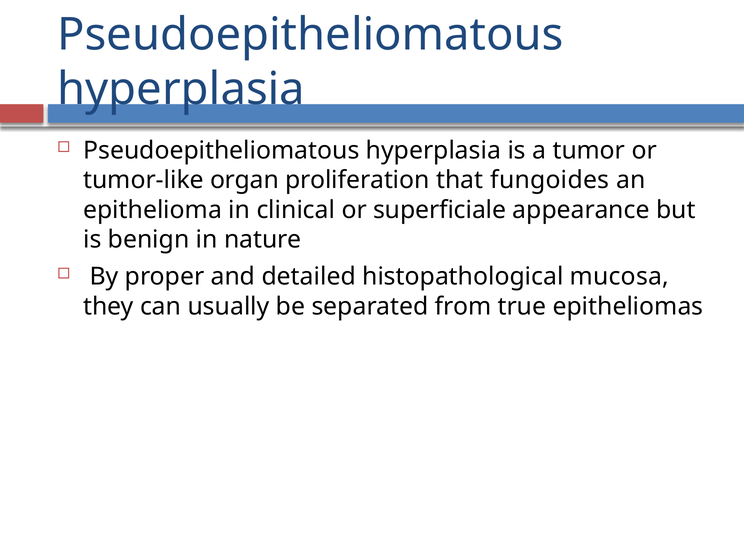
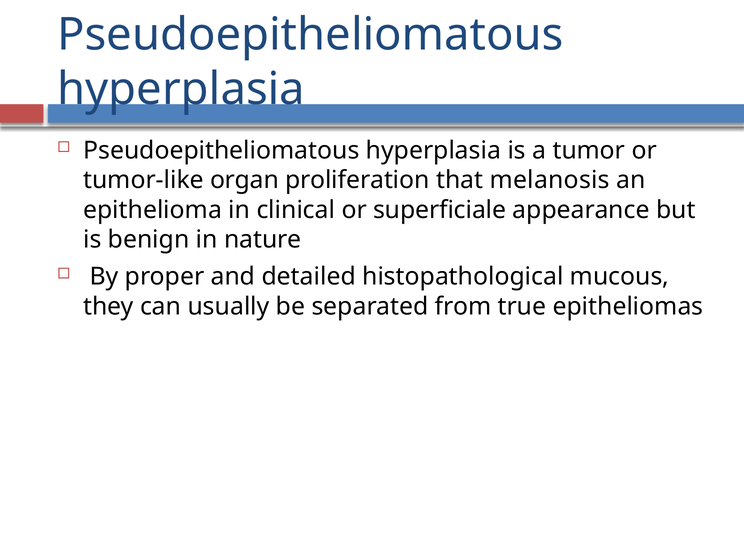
fungoides: fungoides -> melanosis
mucosa: mucosa -> mucous
